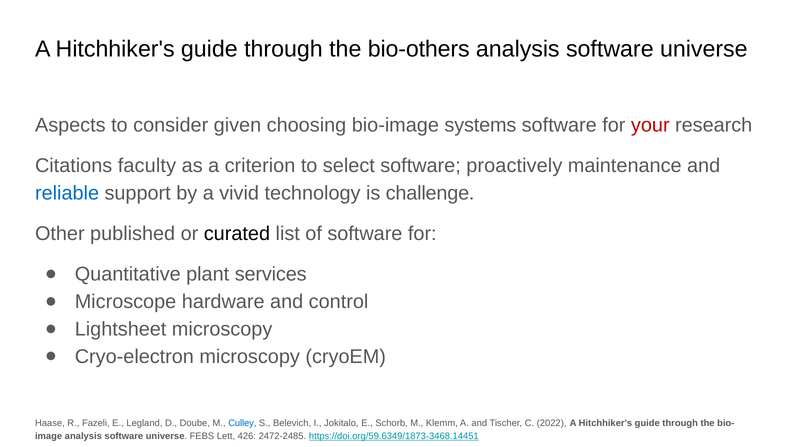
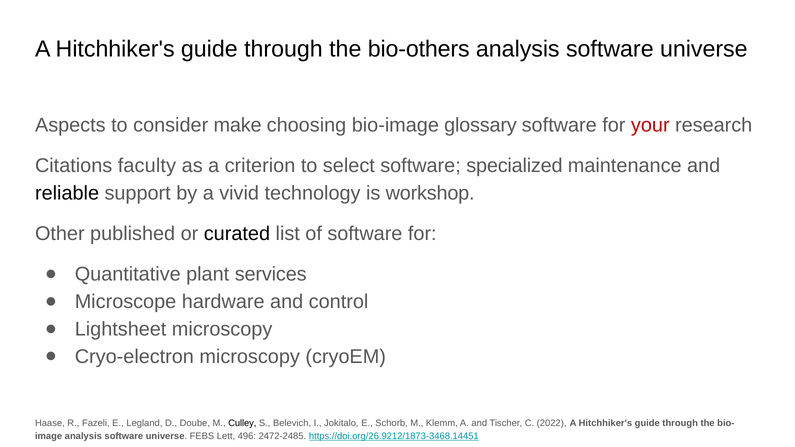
given: given -> make
systems: systems -> glossary
proactively: proactively -> specialized
reliable colour: blue -> black
challenge: challenge -> workshop
Culley colour: blue -> black
426: 426 -> 496
https://doi.org/59.6349/1873-3468.14451: https://doi.org/59.6349/1873-3468.14451 -> https://doi.org/26.9212/1873-3468.14451
